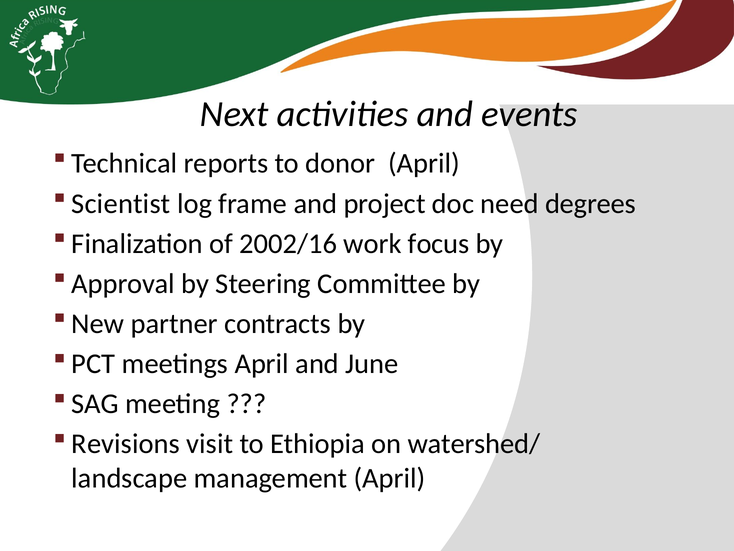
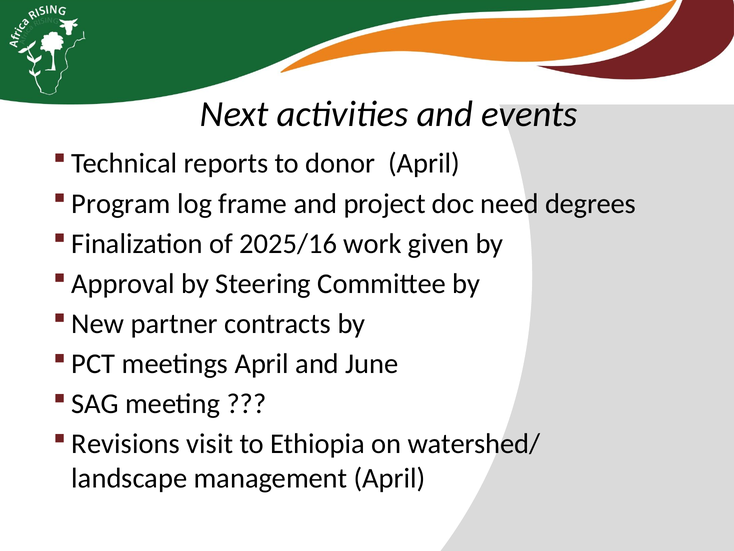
Scientist: Scientist -> Program
2002/16: 2002/16 -> 2025/16
focus: focus -> given
